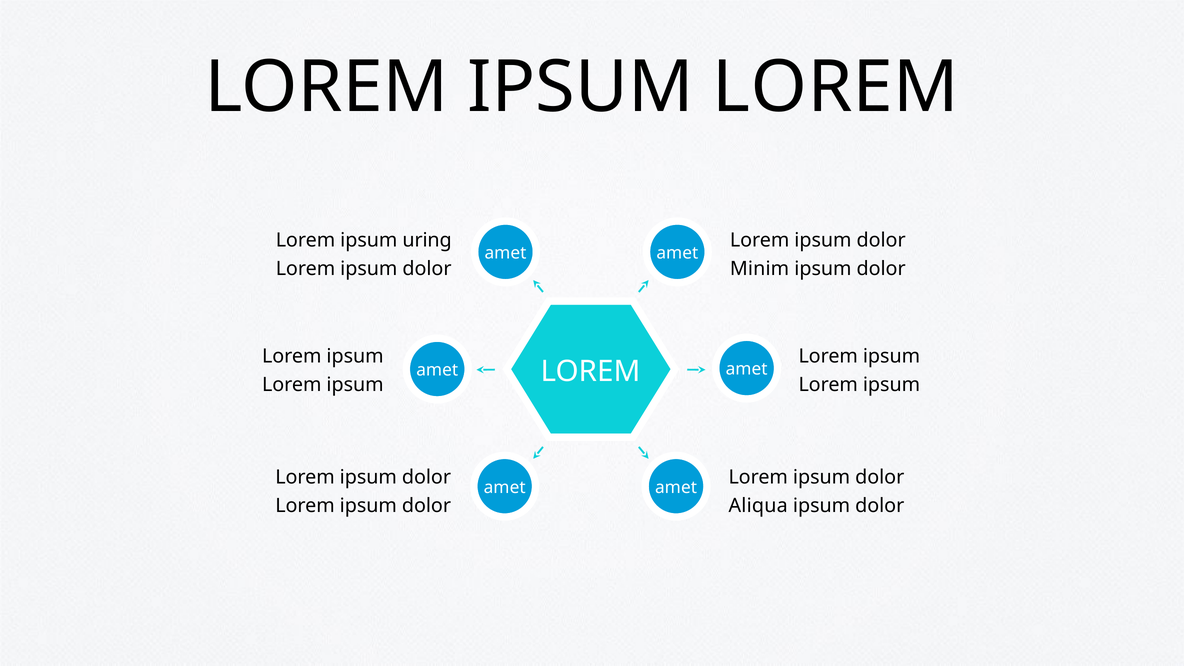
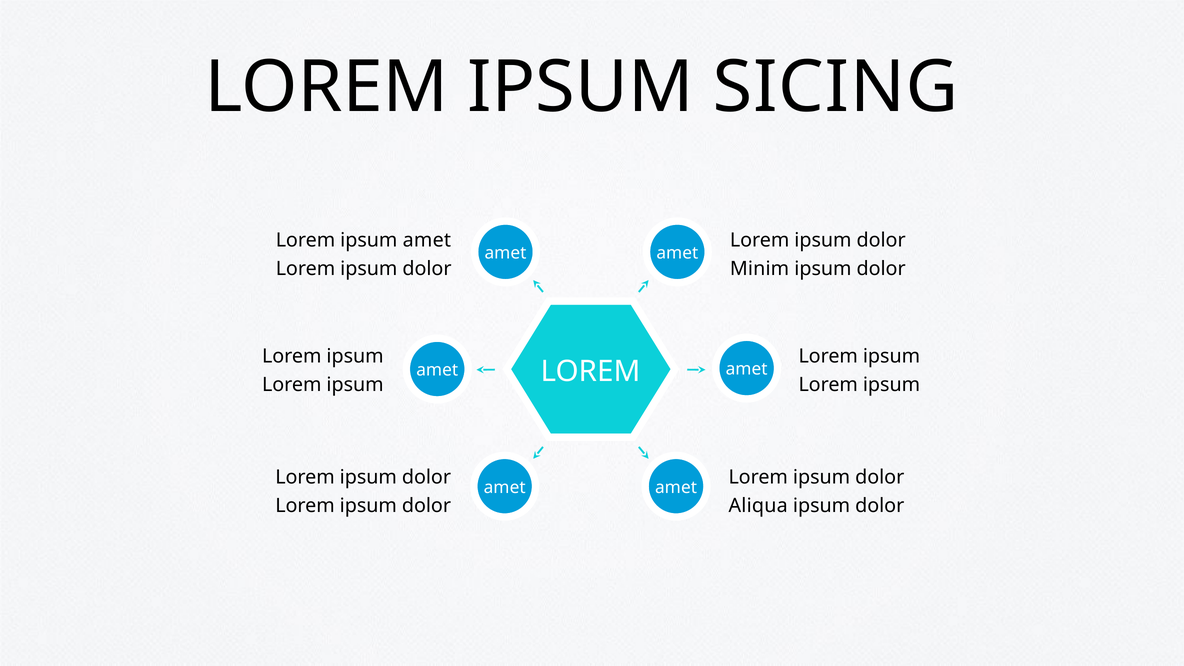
LOREM at (836, 87): LOREM -> SICING
ipsum uring: uring -> amet
